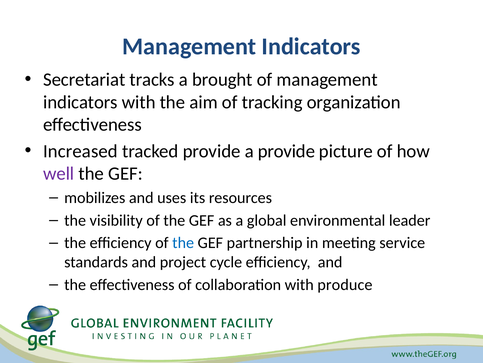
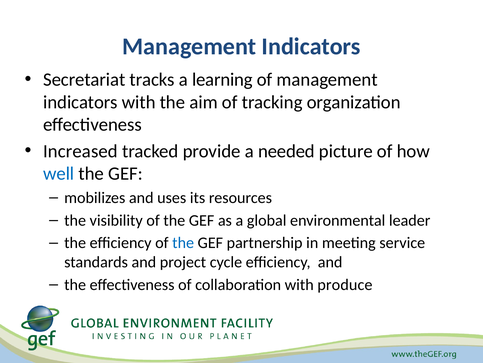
brought: brought -> learning
a provide: provide -> needed
well colour: purple -> blue
